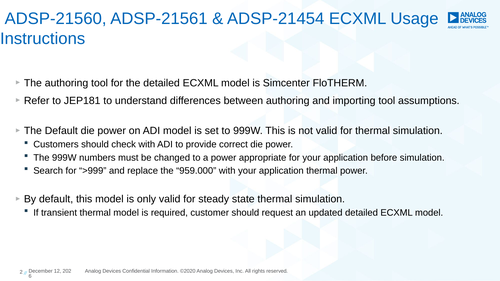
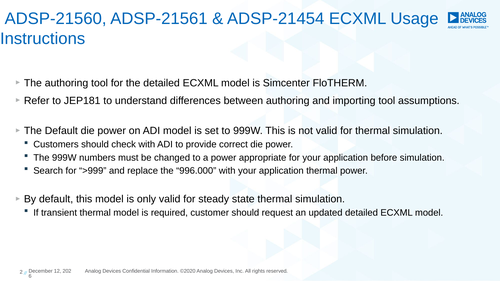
959.000: 959.000 -> 996.000
